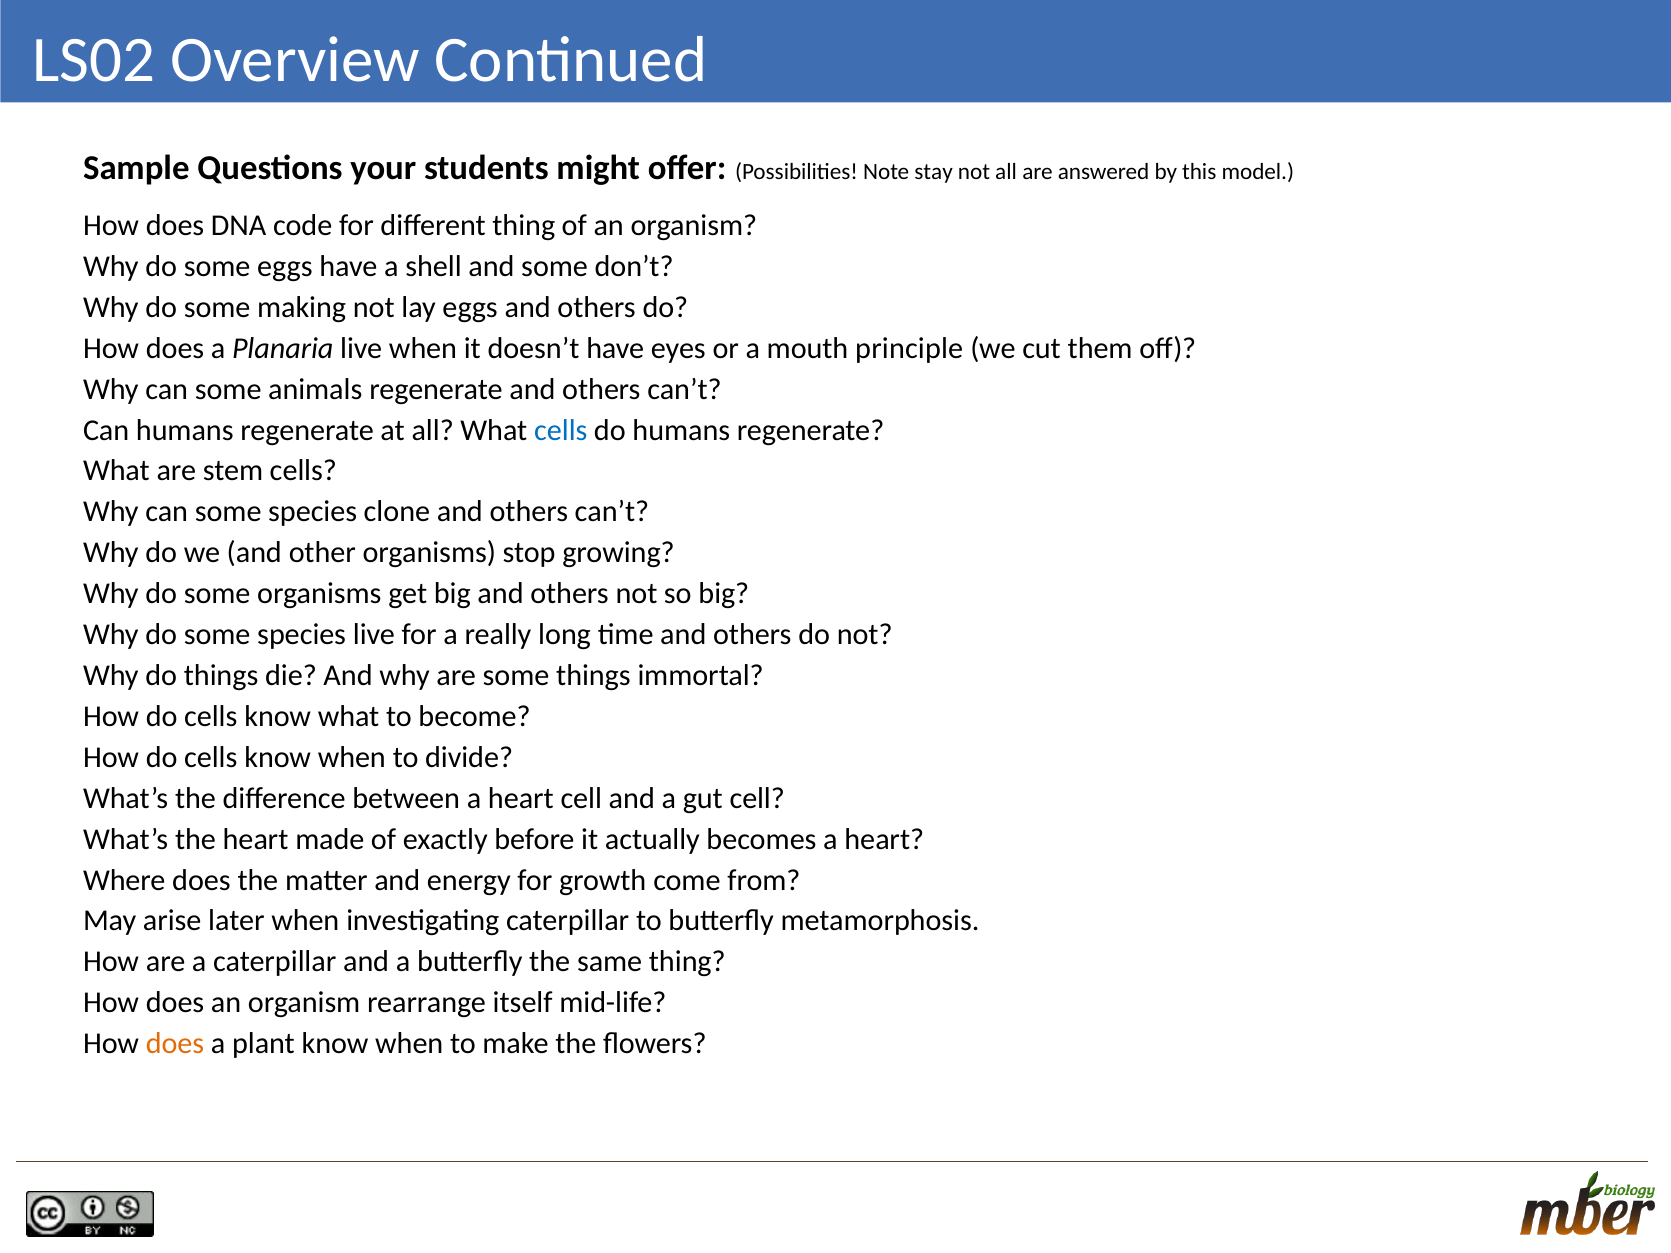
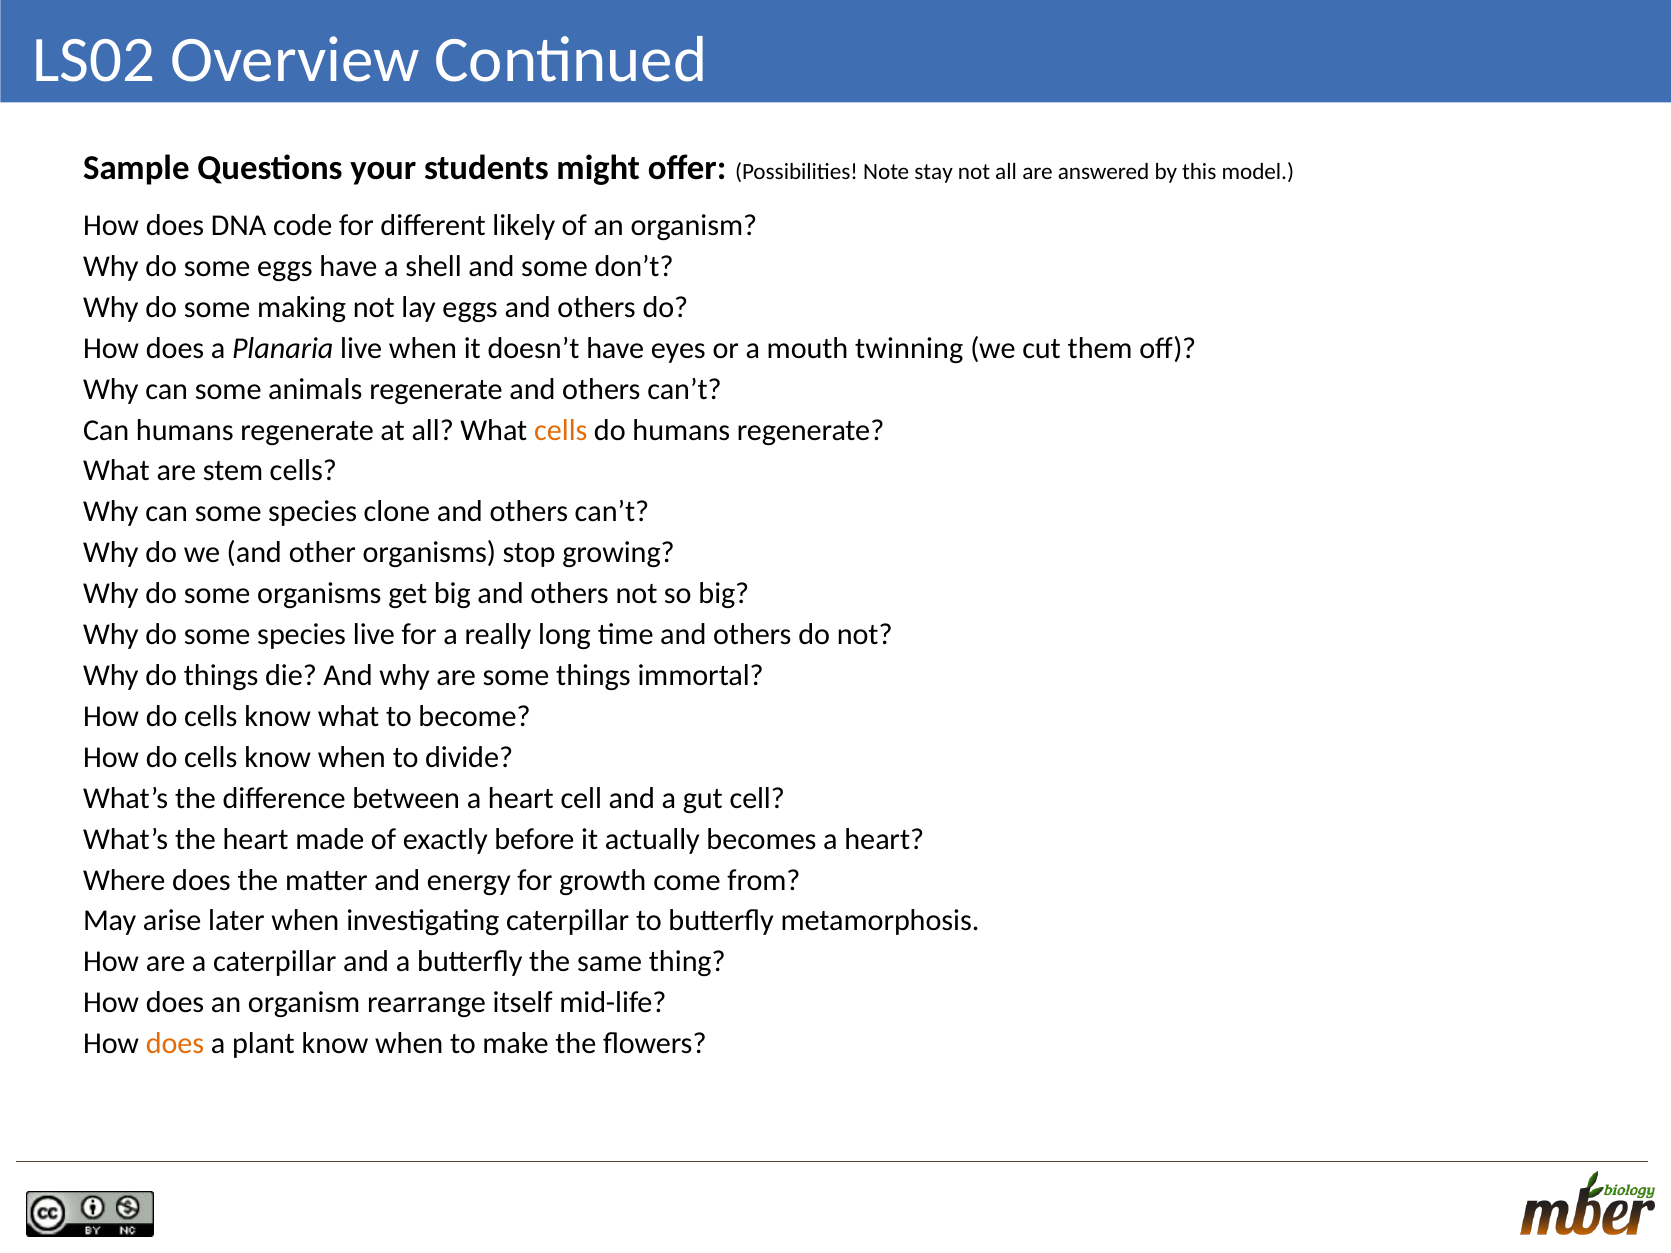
different thing: thing -> likely
principle: principle -> twinning
cells at (561, 430) colour: blue -> orange
